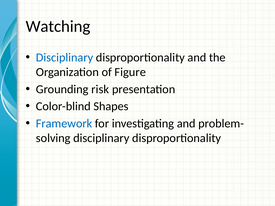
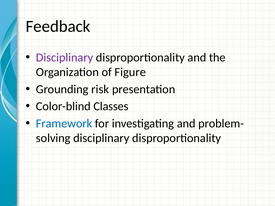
Watching: Watching -> Feedback
Disciplinary at (65, 58) colour: blue -> purple
Shapes: Shapes -> Classes
